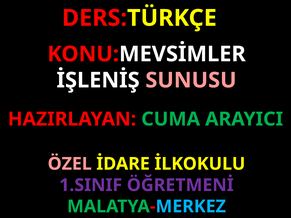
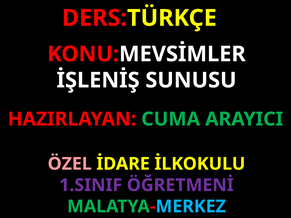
SUNUSU colour: pink -> white
